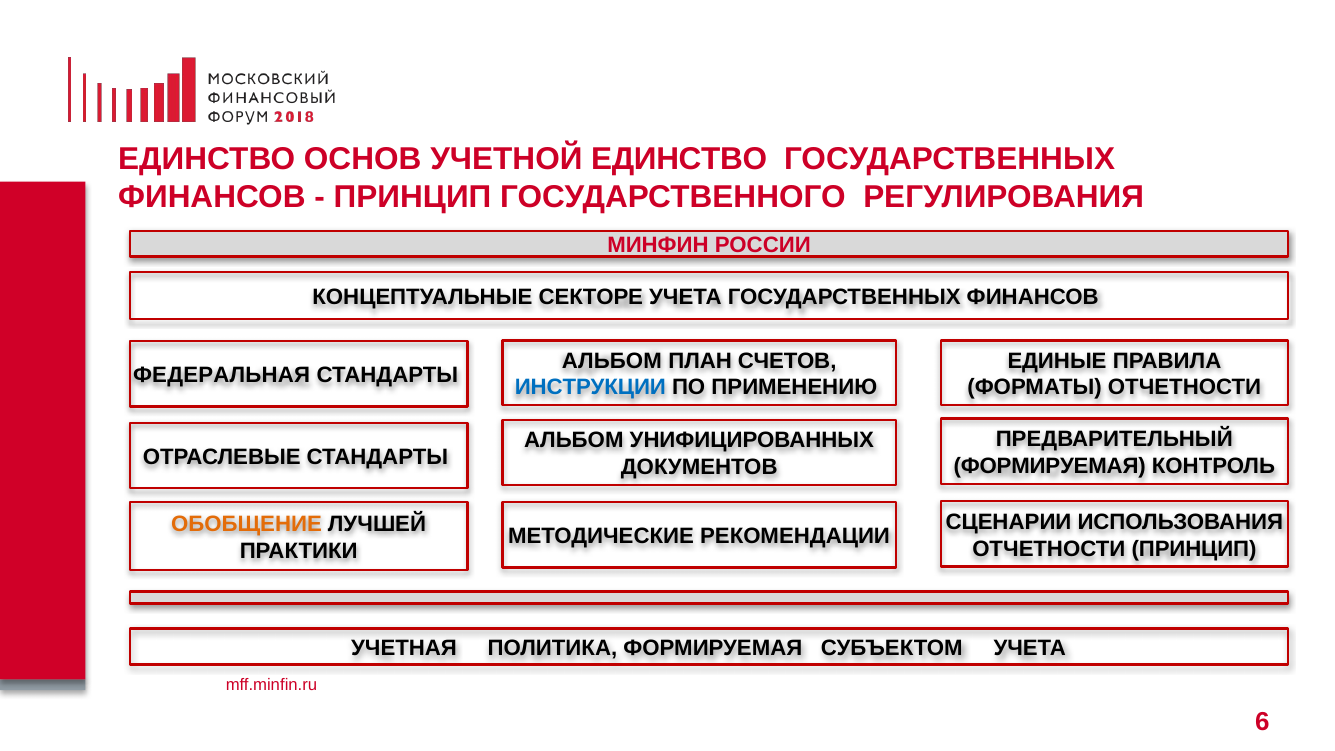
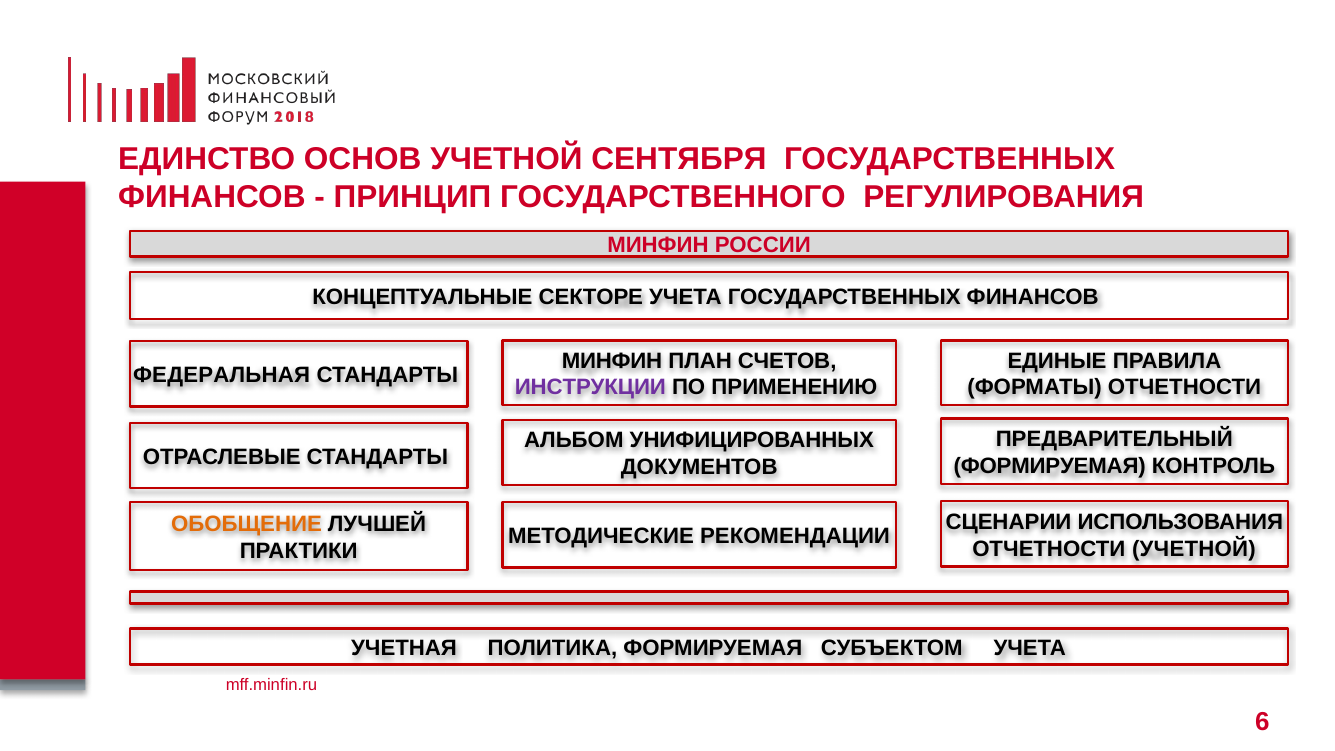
УЧЕТНОЙ ЕДИНСТВО: ЕДИНСТВО -> СЕНТЯБРЯ
АЛЬБОМ at (612, 361): АЛЬБОМ -> МИНФИН
ИНСТРУКЦИИ colour: blue -> purple
ОТЧЕТНОСТИ ПРИНЦИП: ПРИНЦИП -> УЧЕТНОЙ
